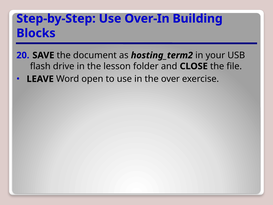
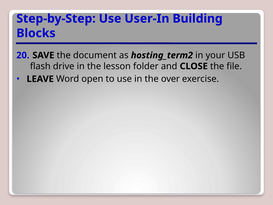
Over-In: Over-In -> User-In
